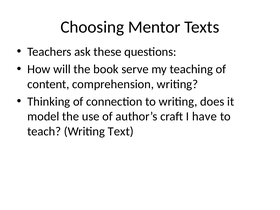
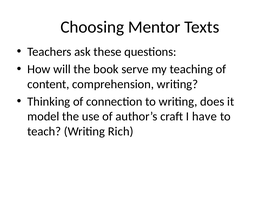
Text: Text -> Rich
